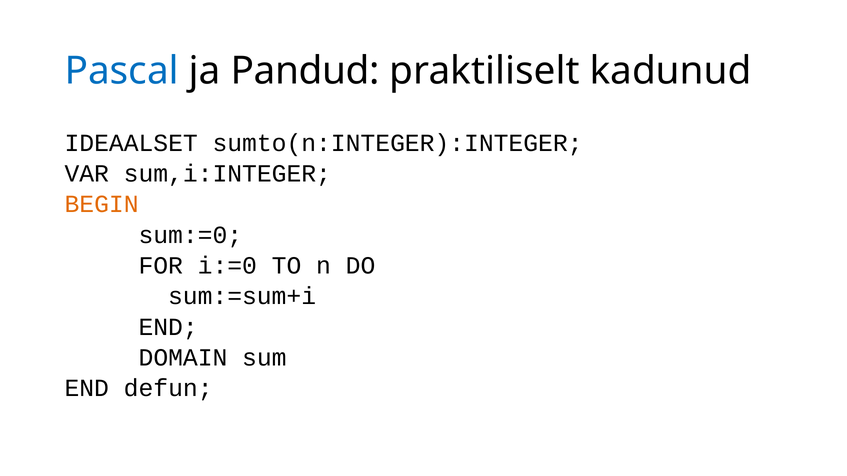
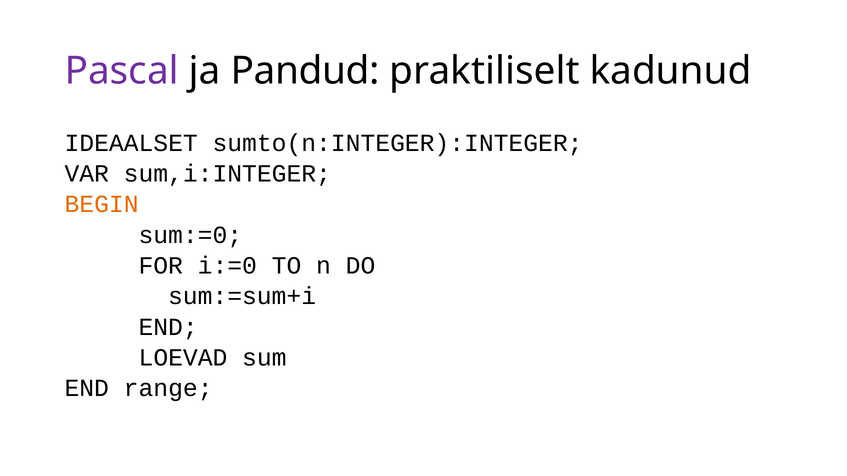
Pascal colour: blue -> purple
DOMAIN: DOMAIN -> LOEVAD
defun: defun -> range
